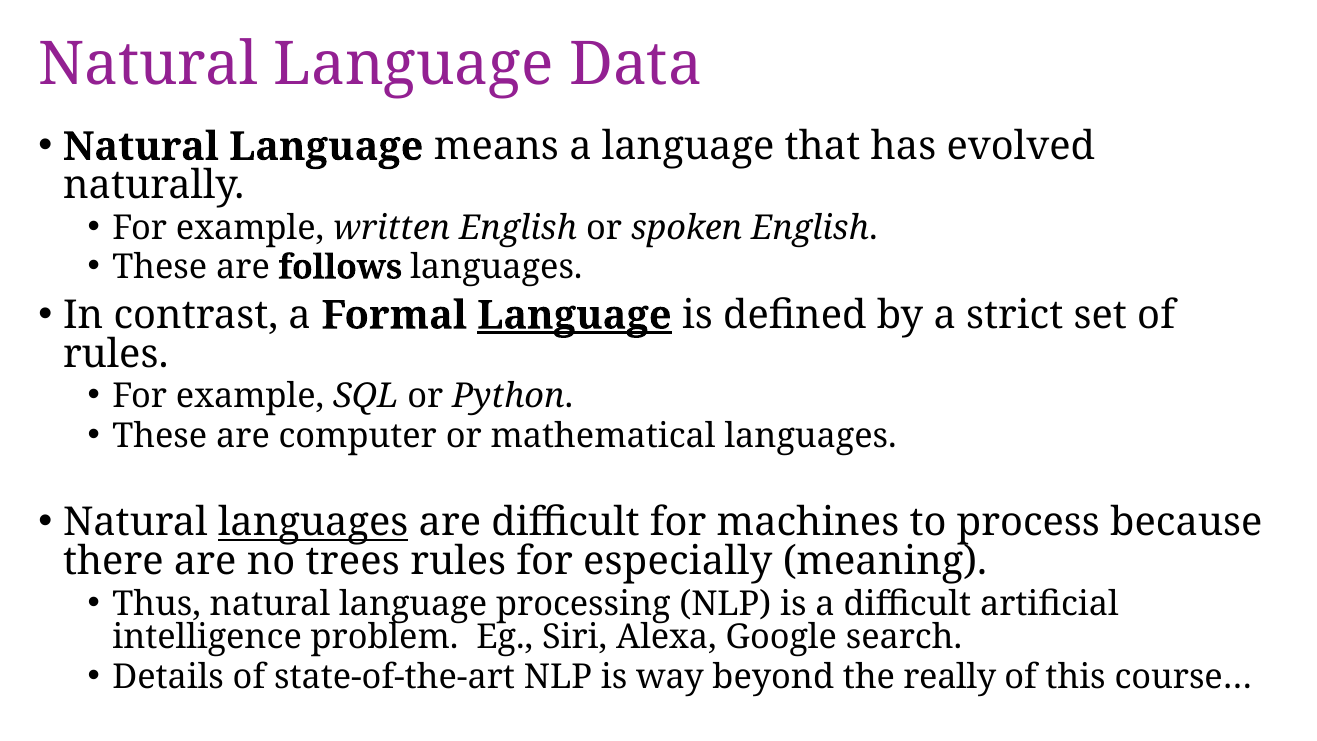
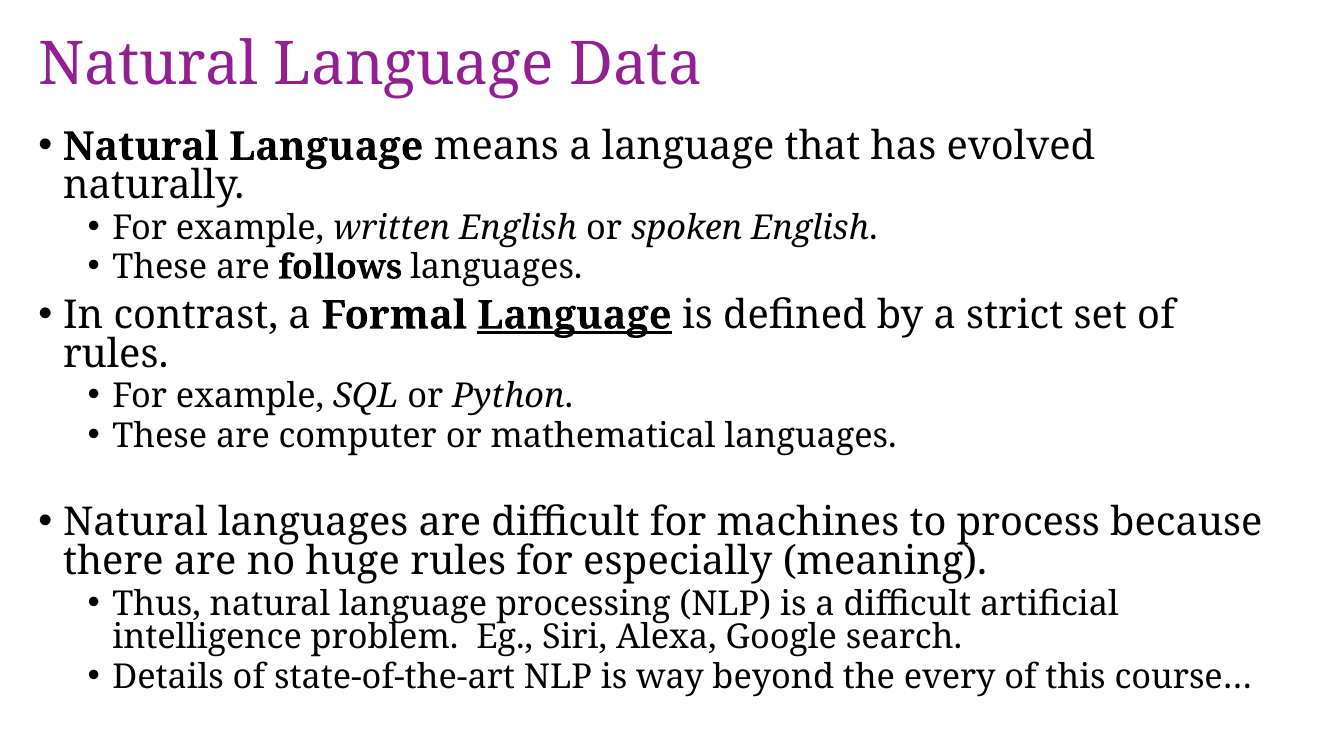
languages at (313, 523) underline: present -> none
trees: trees -> huge
really: really -> every
